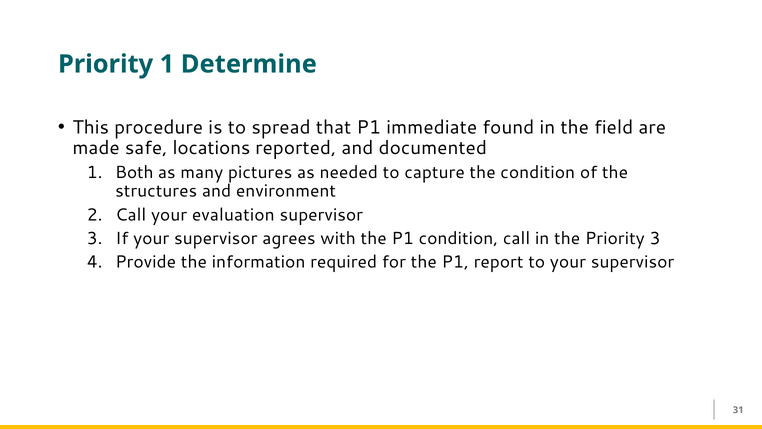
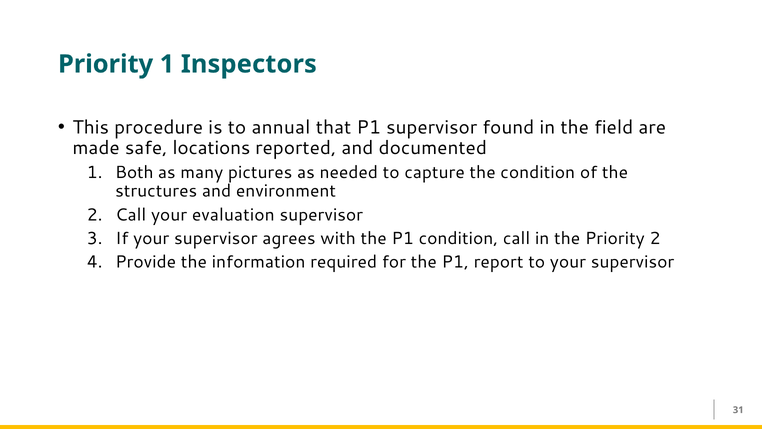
Determine: Determine -> Inspectors
spread: spread -> annual
P1 immediate: immediate -> supervisor
Priority 3: 3 -> 2
